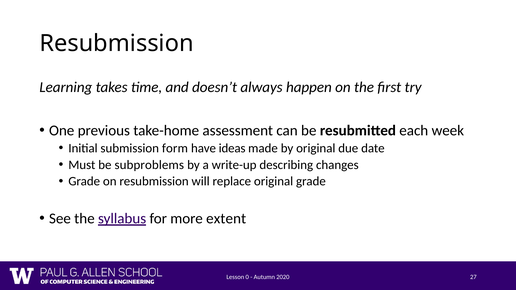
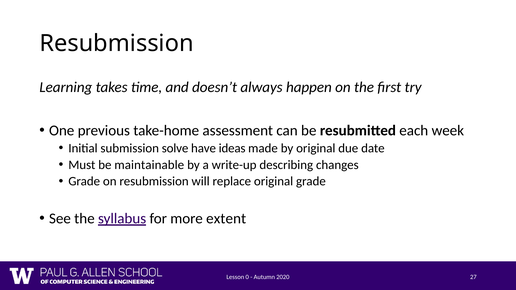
form: form -> solve
subproblems: subproblems -> maintainable
